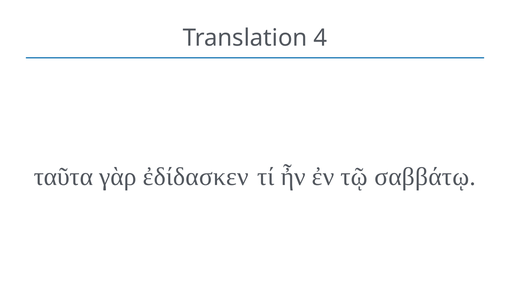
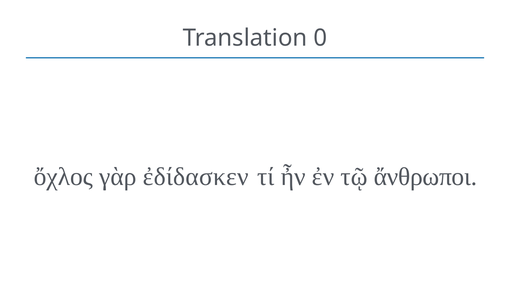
4: 4 -> 0
ταῦτα: ταῦτα -> ὄχλος
σαββάτῳ: σαββάτῳ -> ἄνθρωποι
